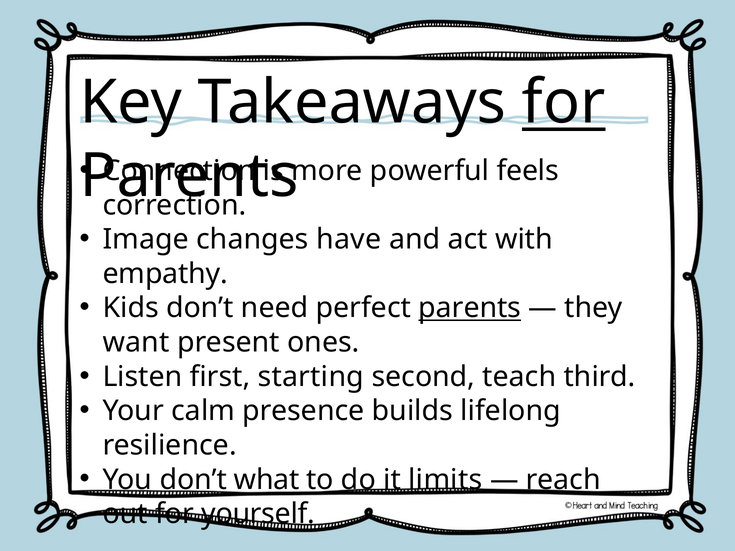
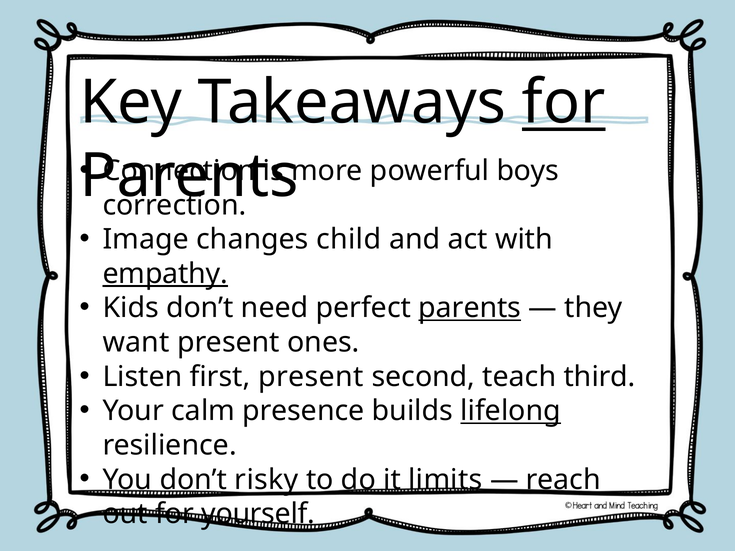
feels: feels -> boys
have: have -> child
empathy underline: none -> present
first starting: starting -> present
lifelong underline: none -> present
what: what -> risky
